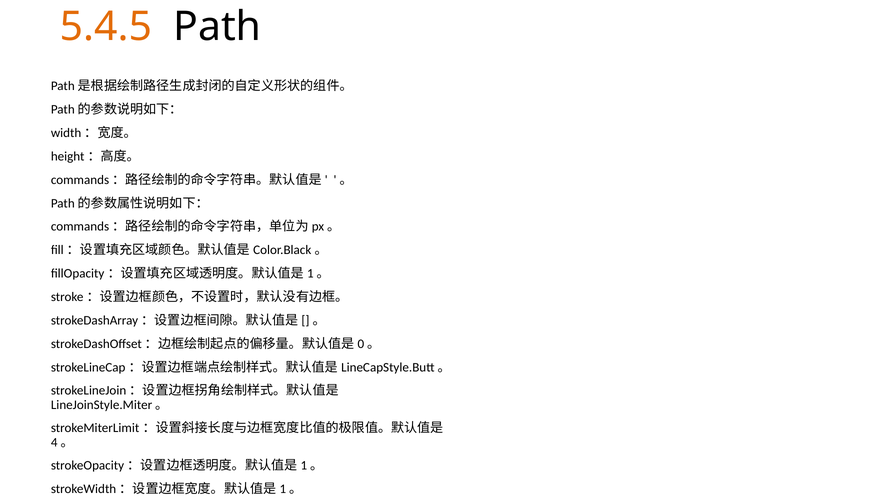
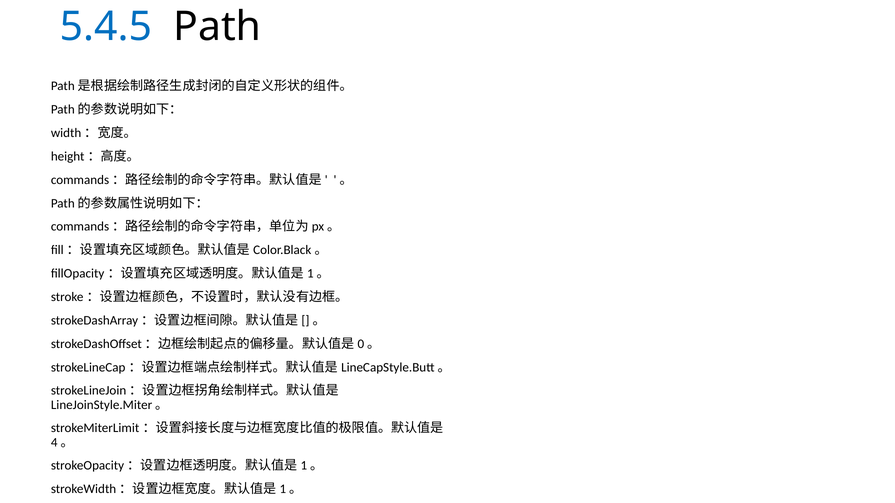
5.4.5 colour: orange -> blue
